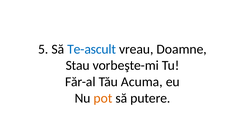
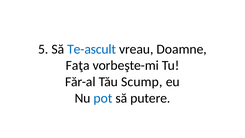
Stau: Stau -> Faţa
Acuma: Acuma -> Scump
pot colour: orange -> blue
